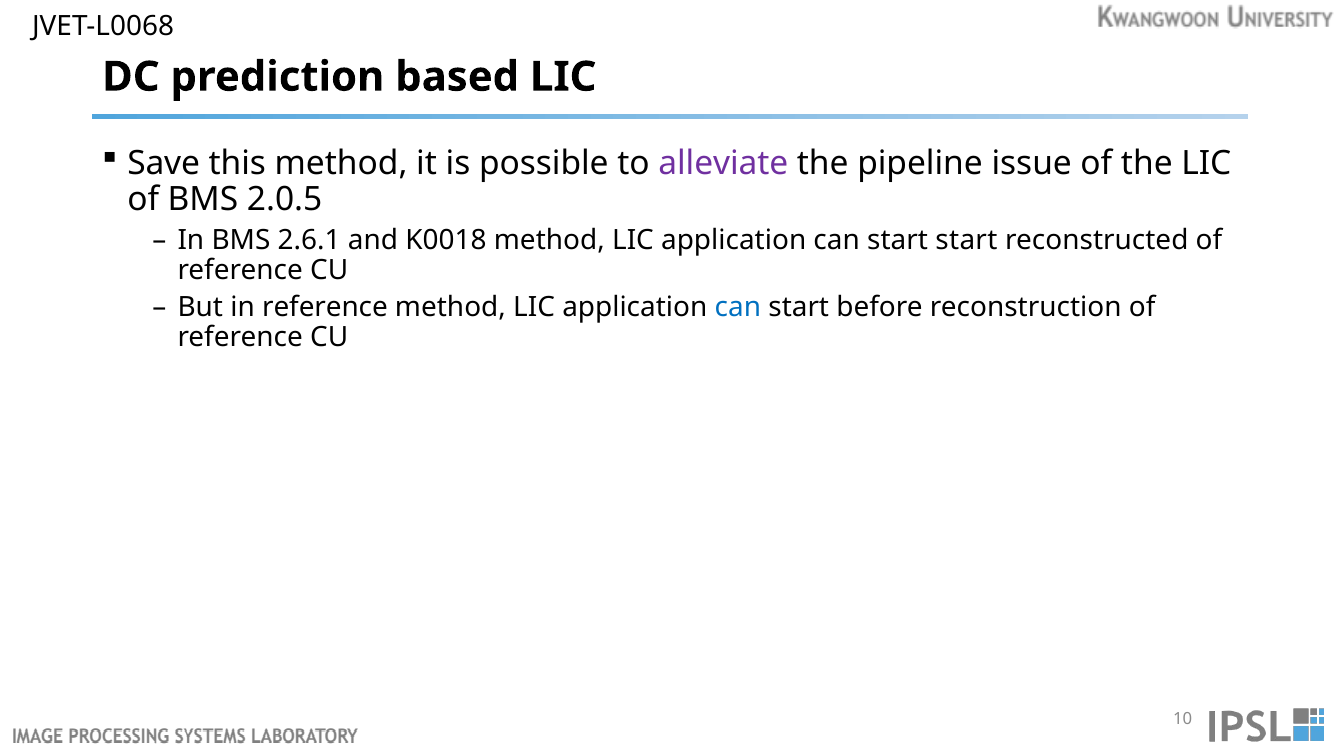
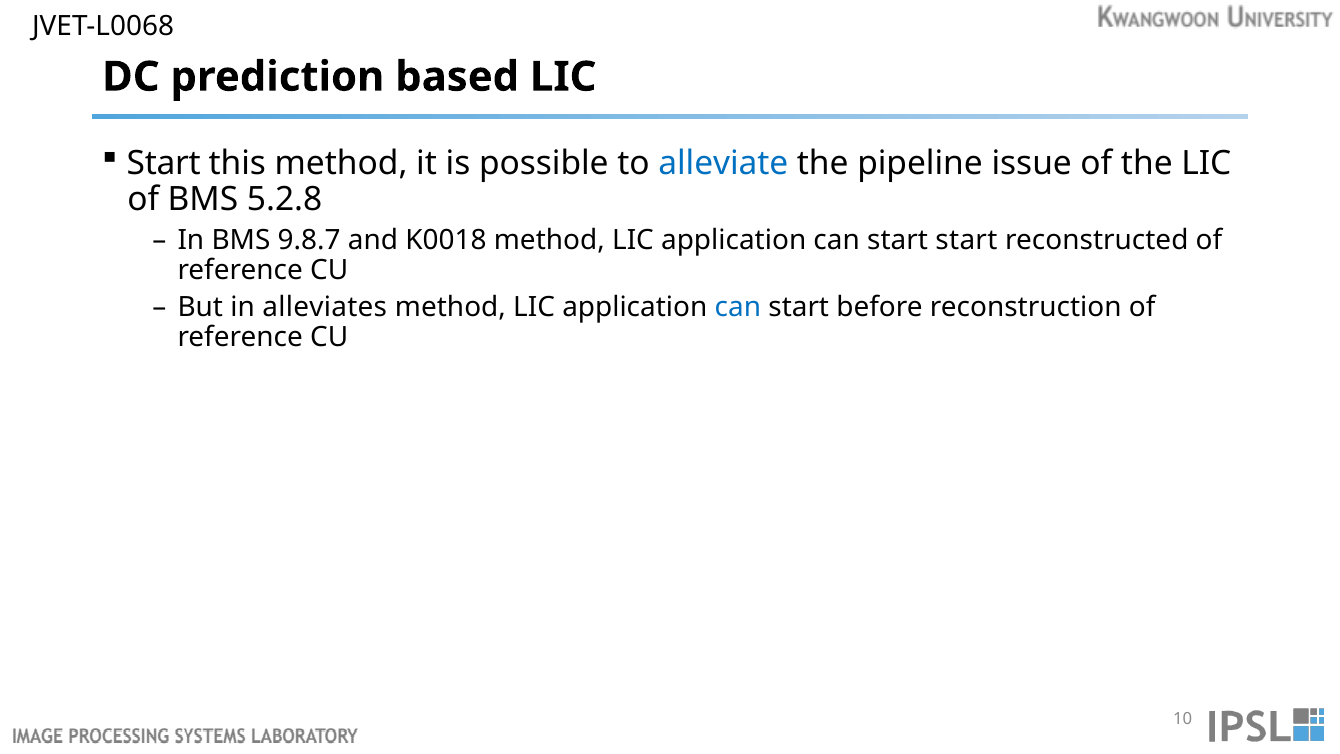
Save at (164, 164): Save -> Start
alleviate colour: purple -> blue
2.0.5: 2.0.5 -> 5.2.8
2.6.1: 2.6.1 -> 9.8.7
in reference: reference -> alleviates
